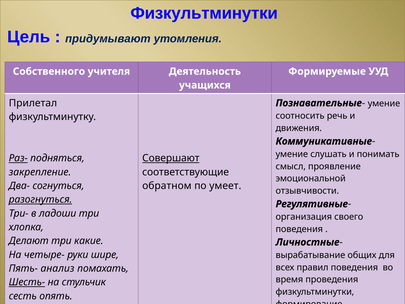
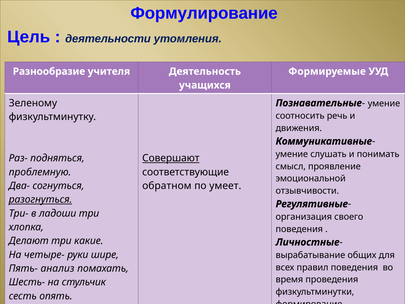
Физкультминутки at (204, 13): Физкультминутки -> Формулирование
придумывают: придумывают -> деятельности
Собственного: Собственного -> Разнообразие
Прилетал: Прилетал -> Зеленому
Раз- underline: present -> none
закрепление: закрепление -> проблемную
Шесть- underline: present -> none
